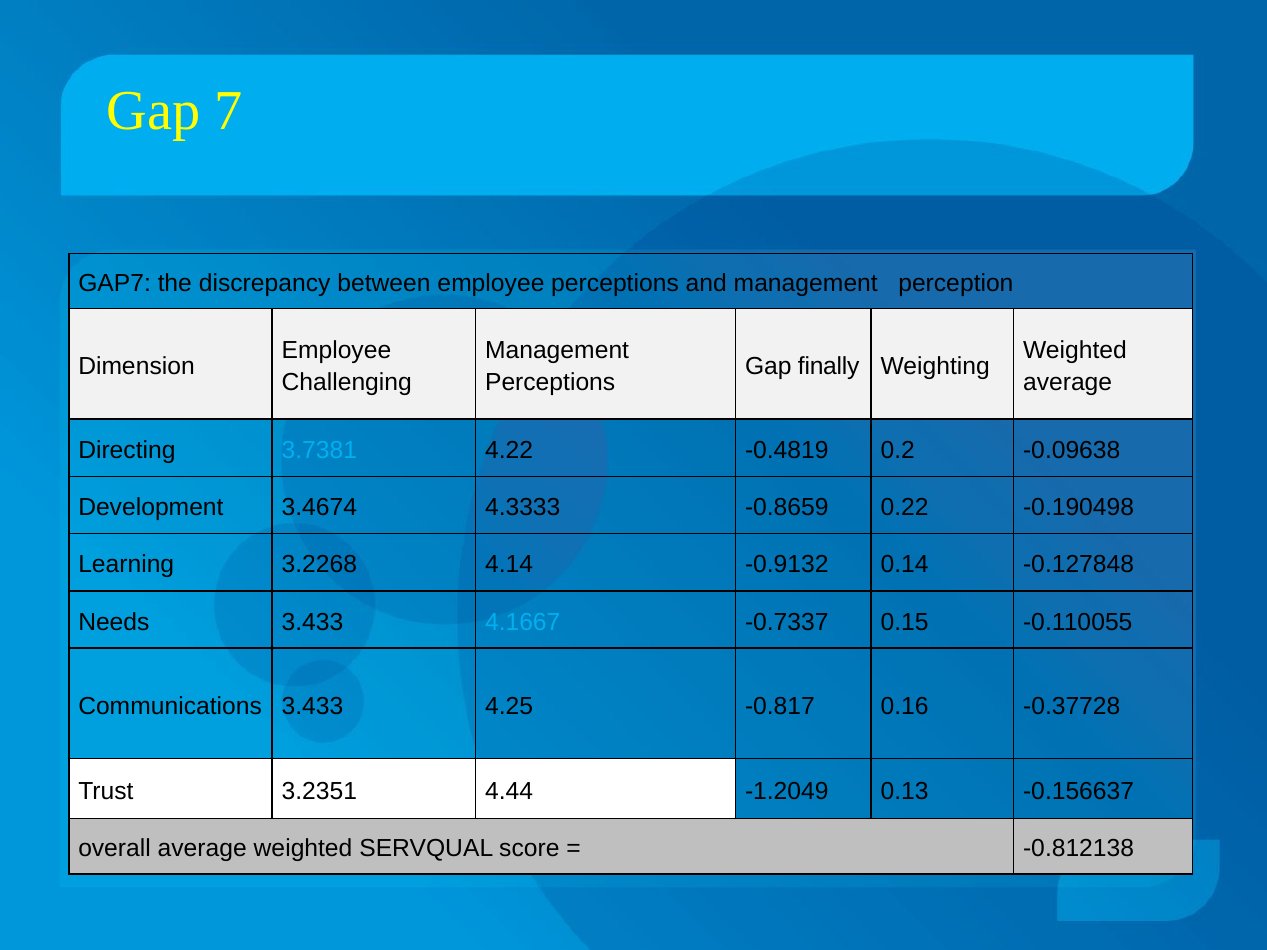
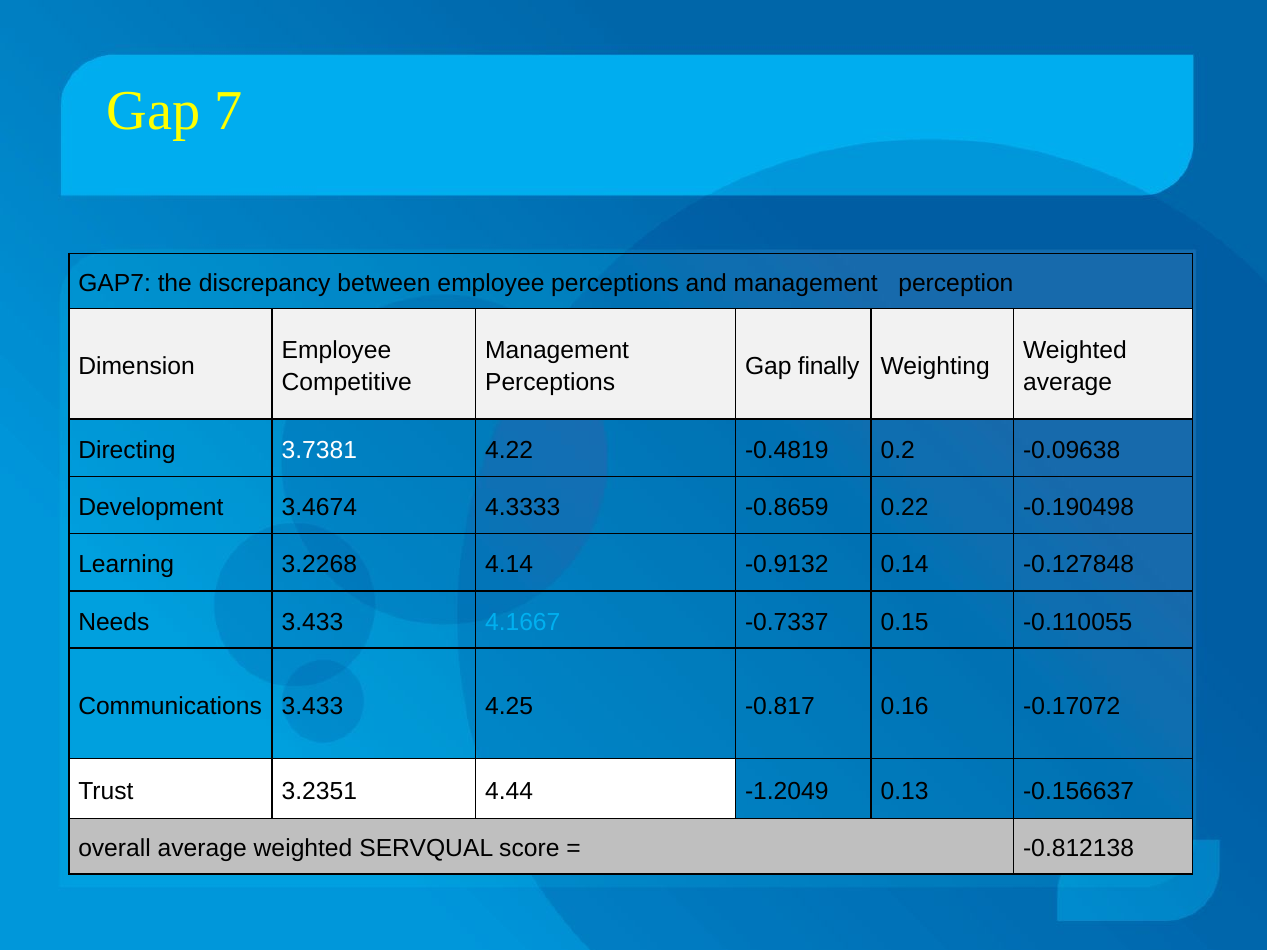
Challenging: Challenging -> Competitive
3.7381 colour: light blue -> white
-0.37728: -0.37728 -> -0.17072
